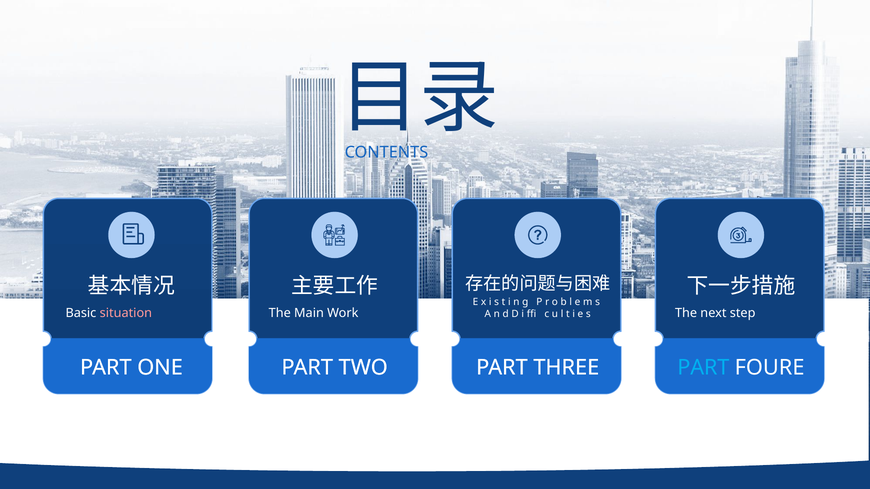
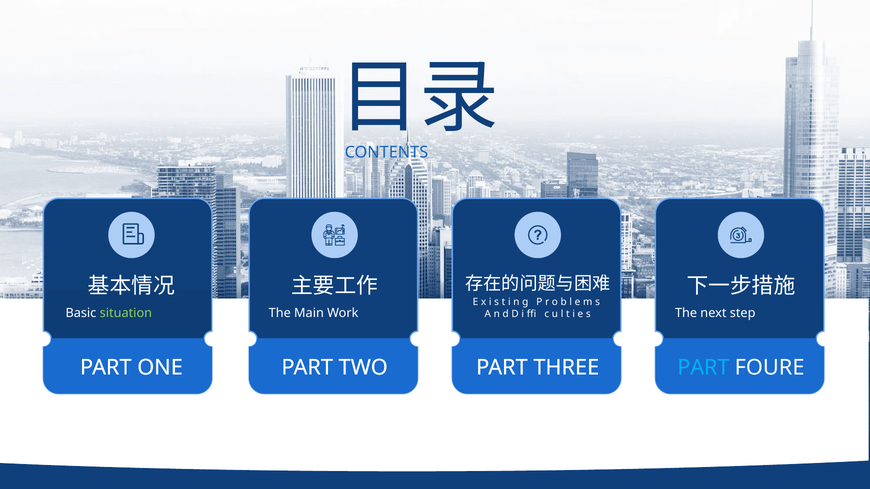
situation colour: pink -> light green
